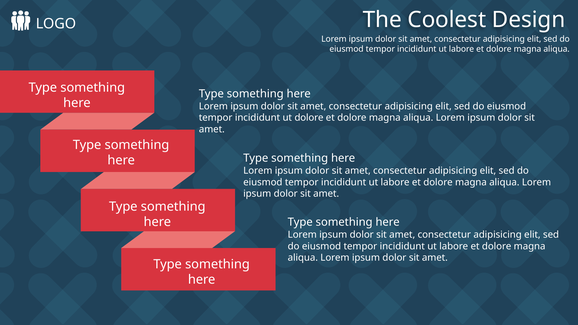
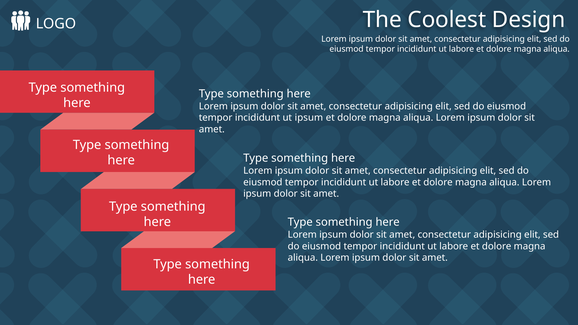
ut dolore: dolore -> ipsum
